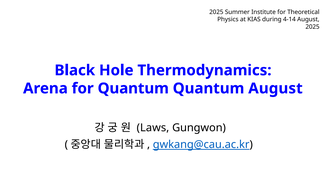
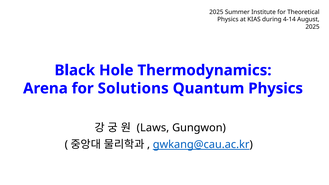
for Quantum: Quantum -> Solutions
Quantum August: August -> Physics
